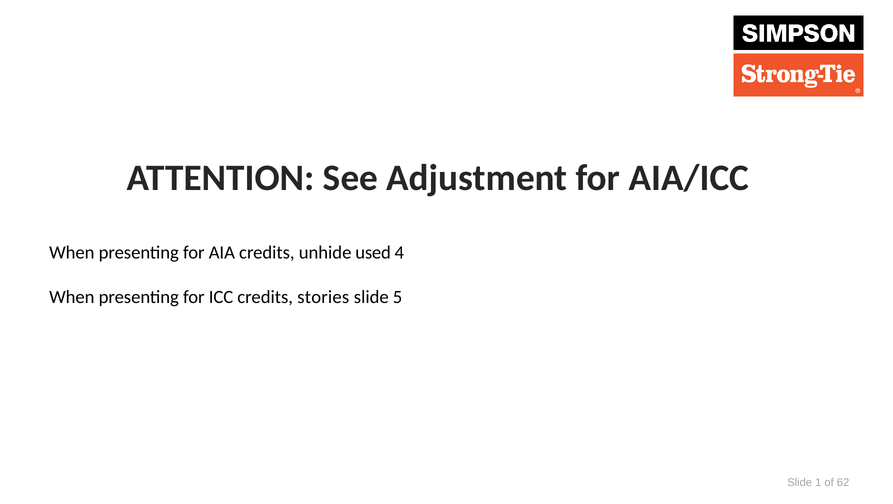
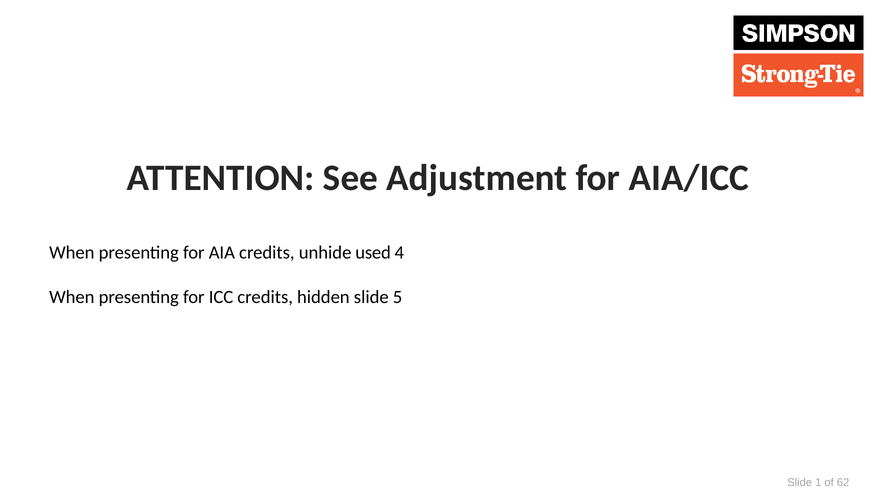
stories: stories -> hidden
